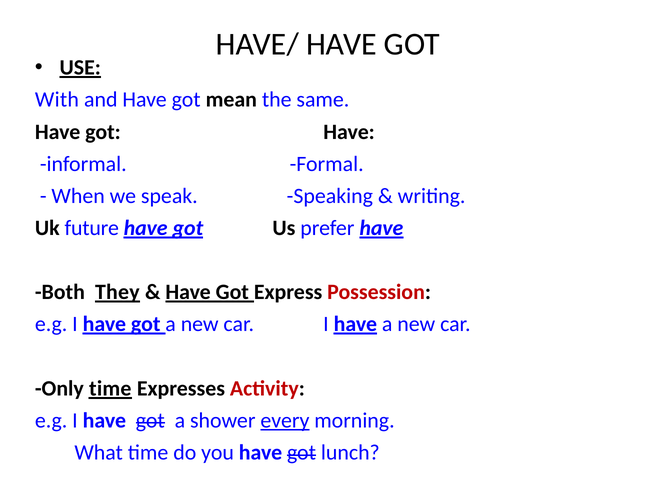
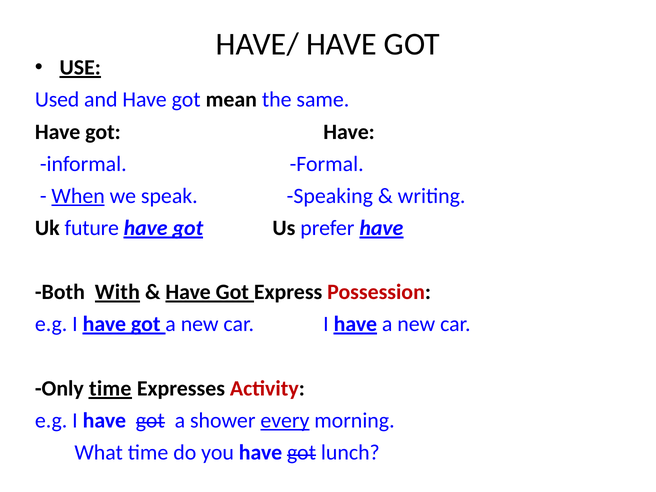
With: With -> Used
When underline: none -> present
They: They -> With
